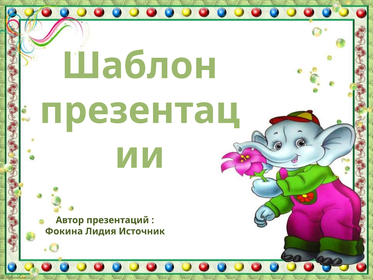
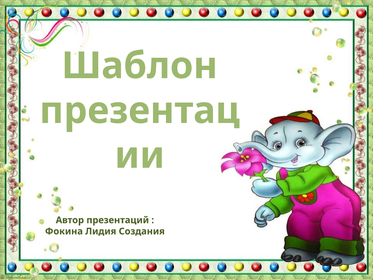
Источник: Источник -> Создания
